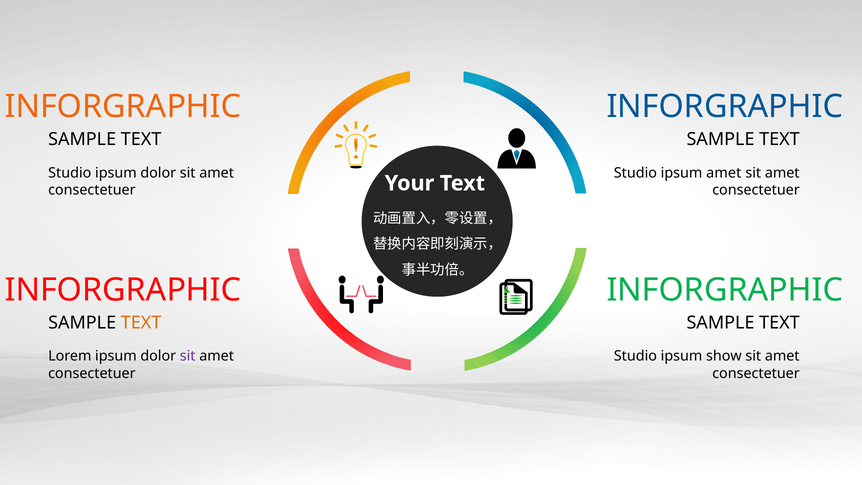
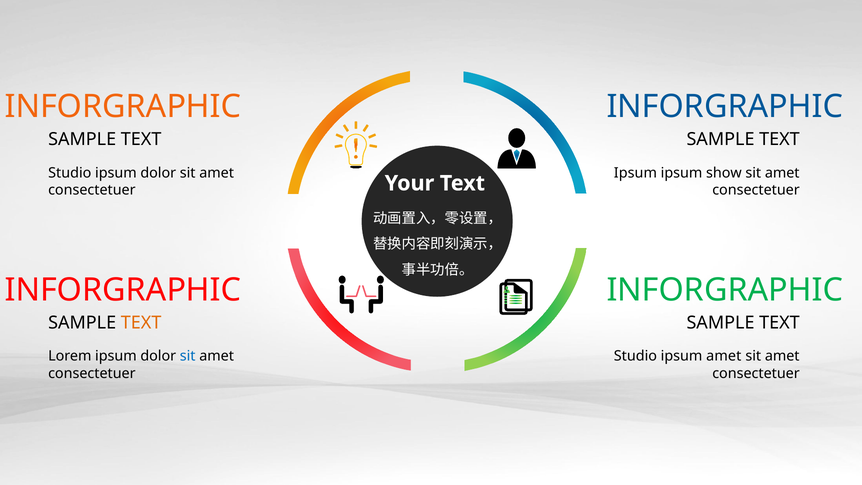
Studio at (635, 173): Studio -> Ipsum
ipsum amet: amet -> show
sit at (188, 356) colour: purple -> blue
ipsum show: show -> amet
